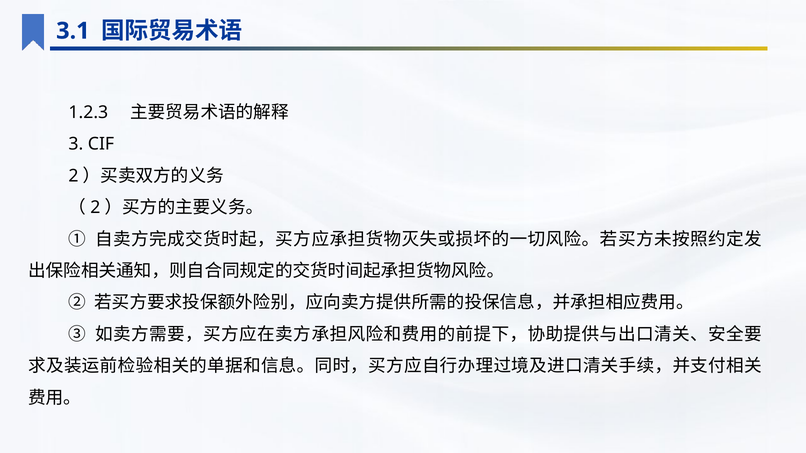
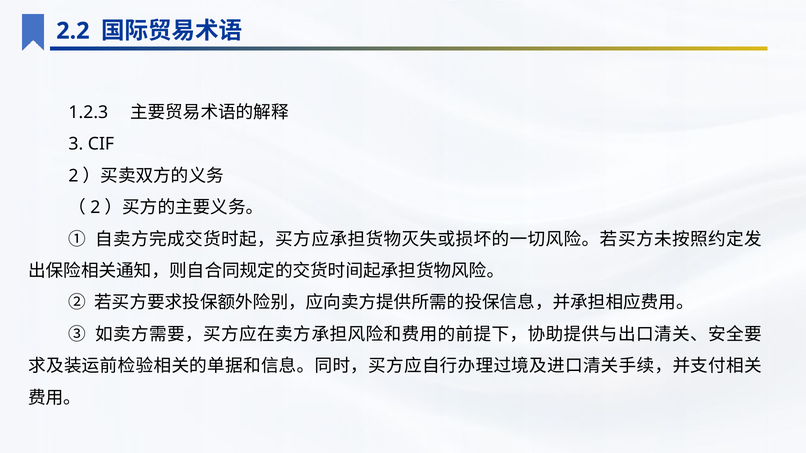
3.1: 3.1 -> 2.2
